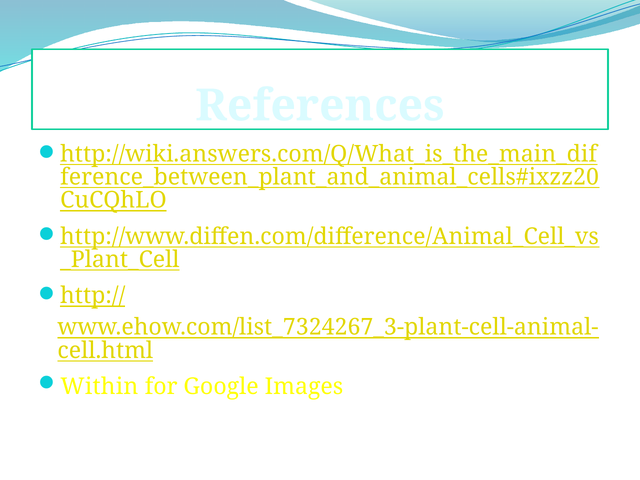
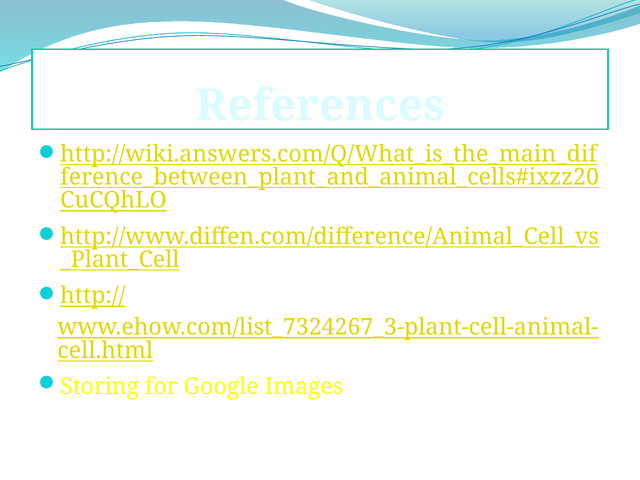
Within: Within -> Storing
